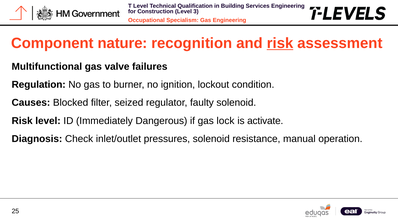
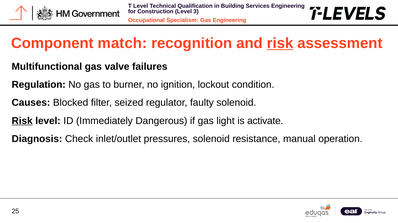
nature: nature -> match
Risk at (22, 120) underline: none -> present
lock: lock -> light
